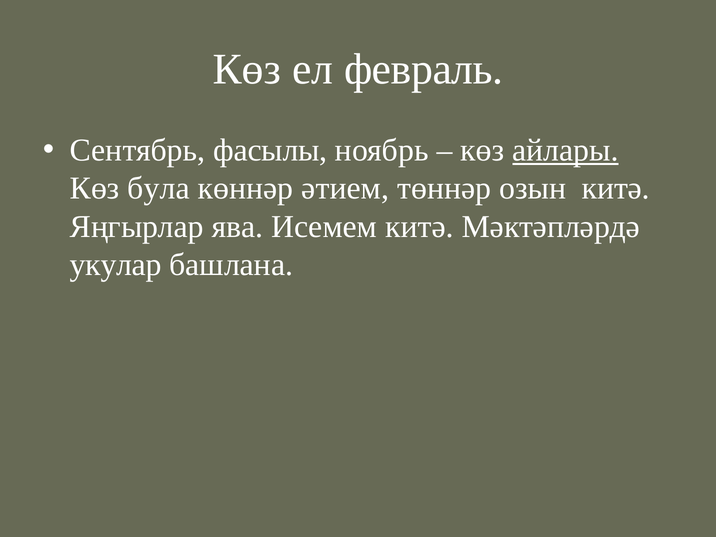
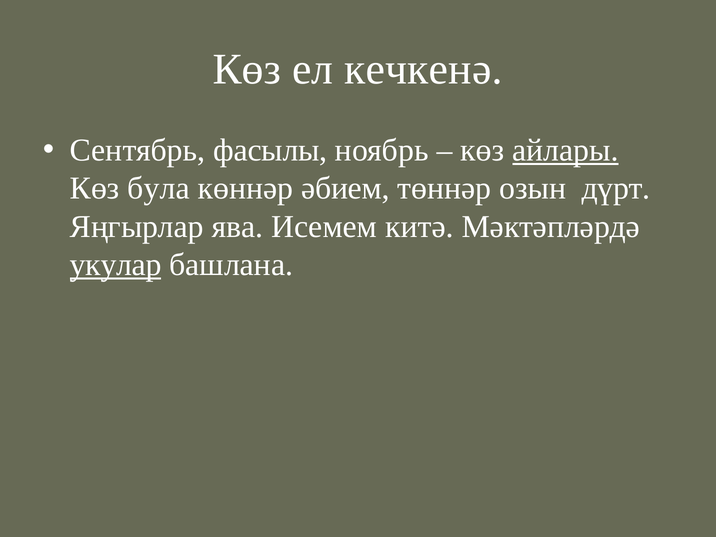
февраль: февраль -> кечкенә
әтием: әтием -> әбием
озын китә: китә -> дүрт
укулар underline: none -> present
